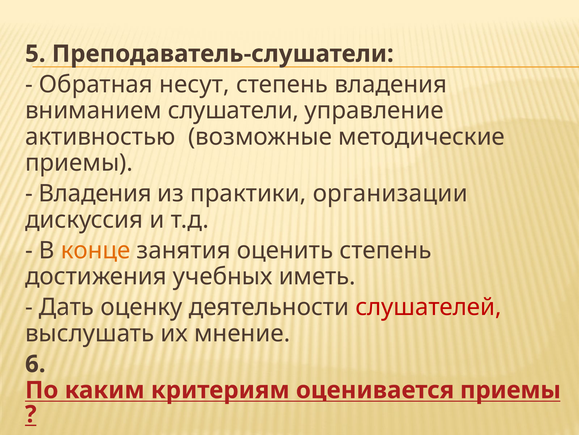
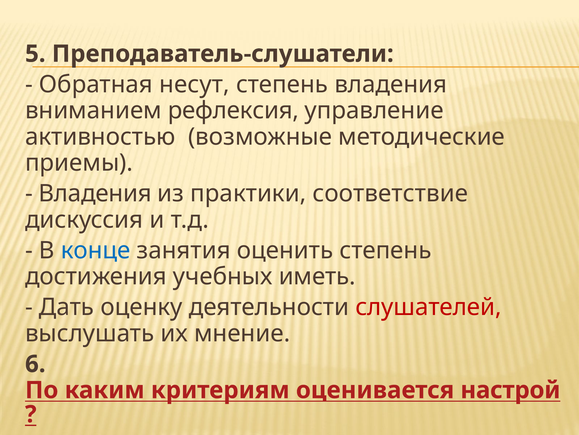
слушатели: слушатели -> рефлексия
организации: организации -> соответствие
конце colour: orange -> blue
оценивается приемы: приемы -> настрой
